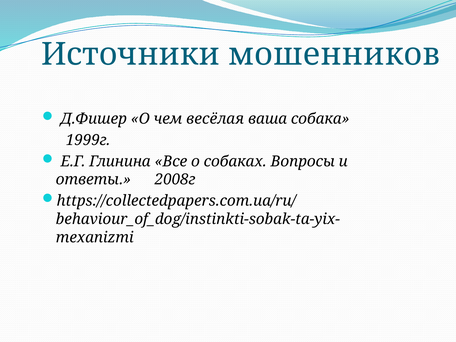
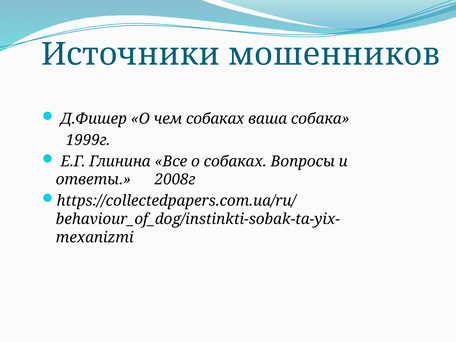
чем весёлая: весёлая -> собаках
